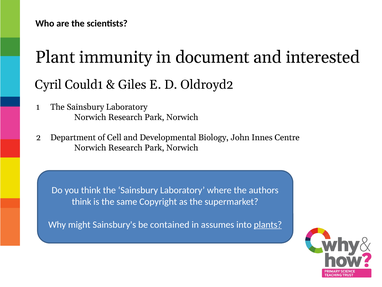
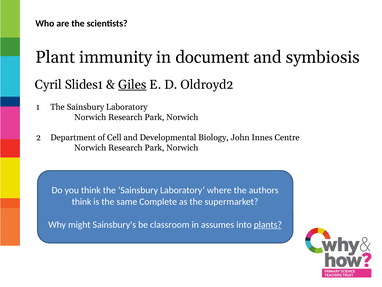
interested: interested -> symbiosis
Could1: Could1 -> Slides1
Giles underline: none -> present
Copyright: Copyright -> Complete
contained: contained -> classroom
